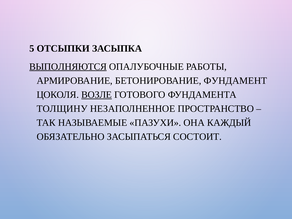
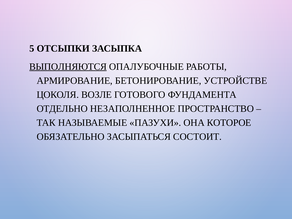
ФУНДАМЕНТ: ФУНДАМЕНТ -> УСТРОЙСТВЕ
ВОЗЛЕ underline: present -> none
ТОЛЩИНУ: ТОЛЩИНУ -> ОТДЕЛЬНО
КАЖДЫЙ: КАЖДЫЙ -> КОТОРОЕ
